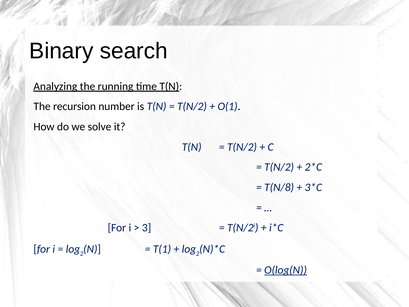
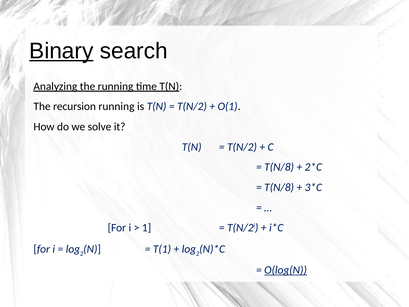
Binary underline: none -> present
recursion number: number -> running
T(N/2 at (279, 167): T(N/2 -> T(N/8
3: 3 -> 1
